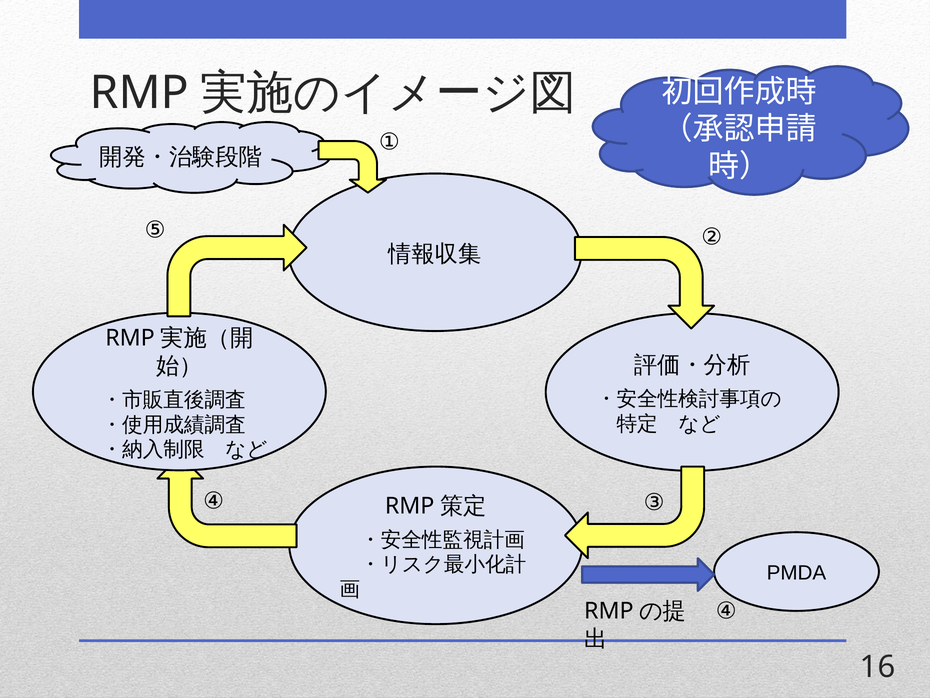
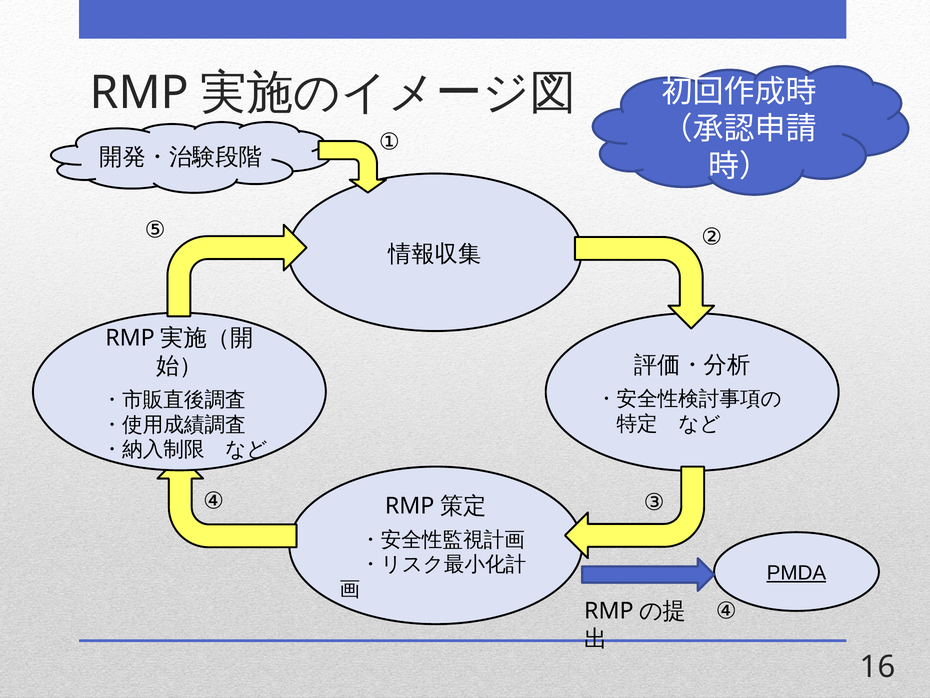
PMDA underline: none -> present
